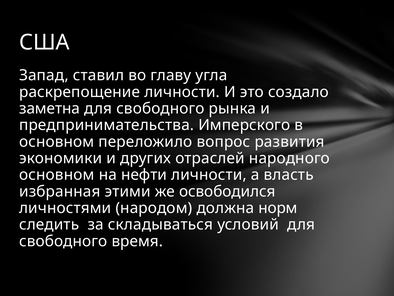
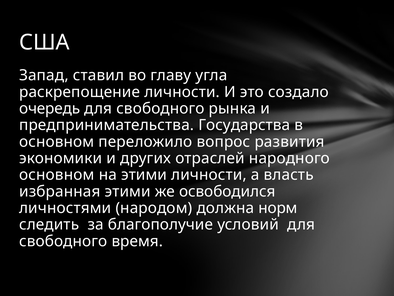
заметна: заметна -> очередь
Имперского: Имперского -> Государства
на нефти: нефти -> этими
складываться: складываться -> благополучие
